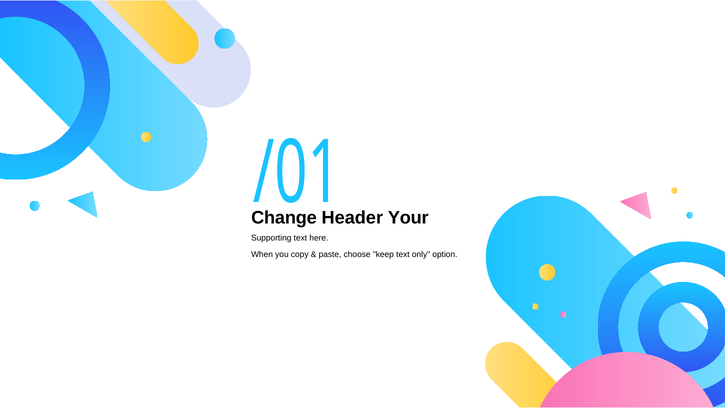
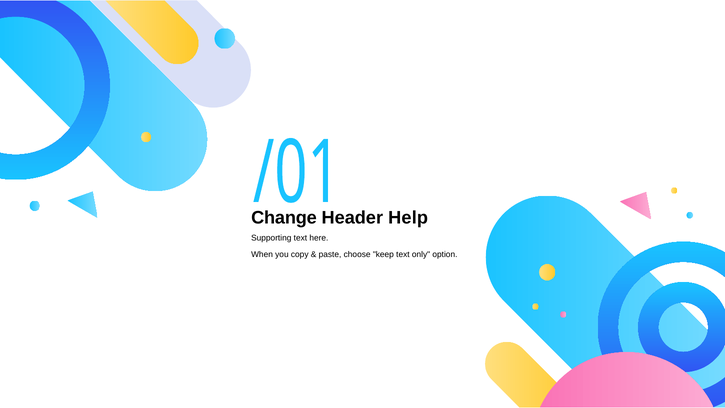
Your: Your -> Help
